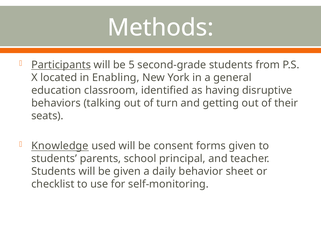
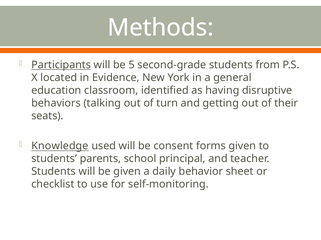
Enabling: Enabling -> Evidence
